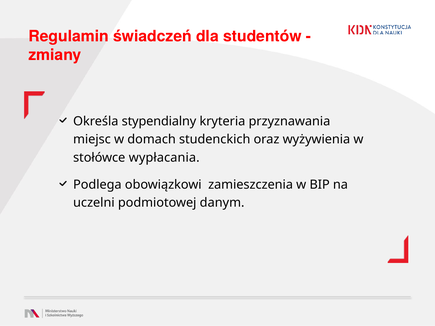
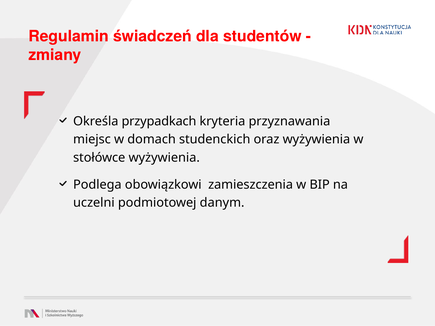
stypendialny: stypendialny -> przypadkach
stołówce wypłacania: wypłacania -> wyżywienia
